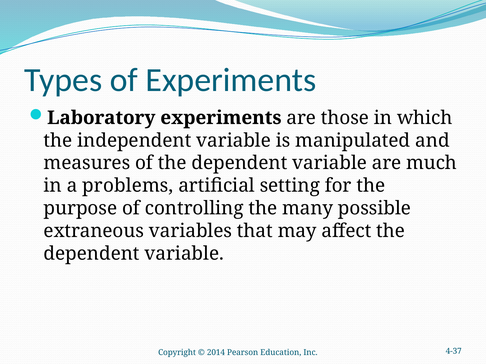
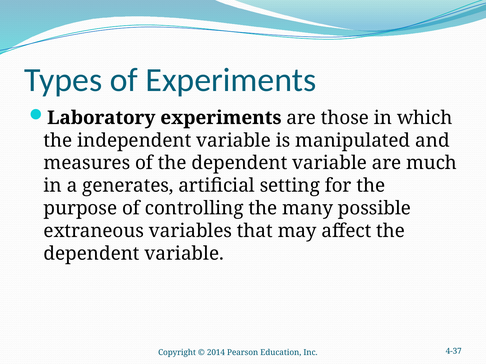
problems: problems -> generates
